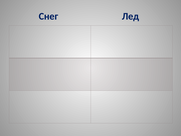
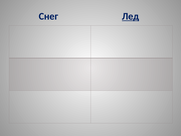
Лед underline: none -> present
